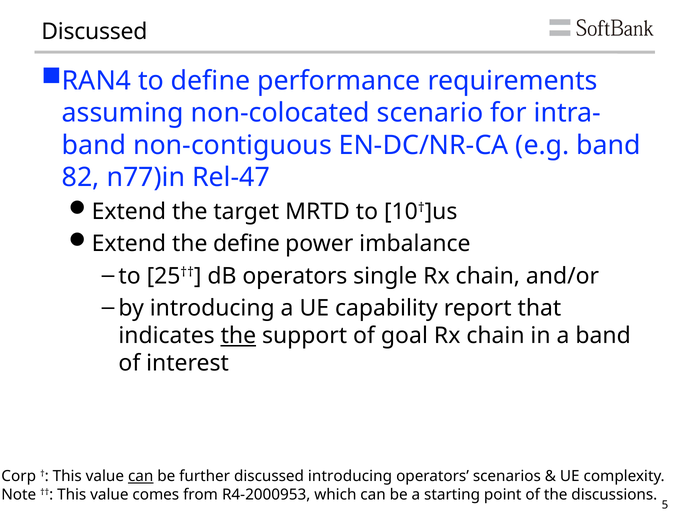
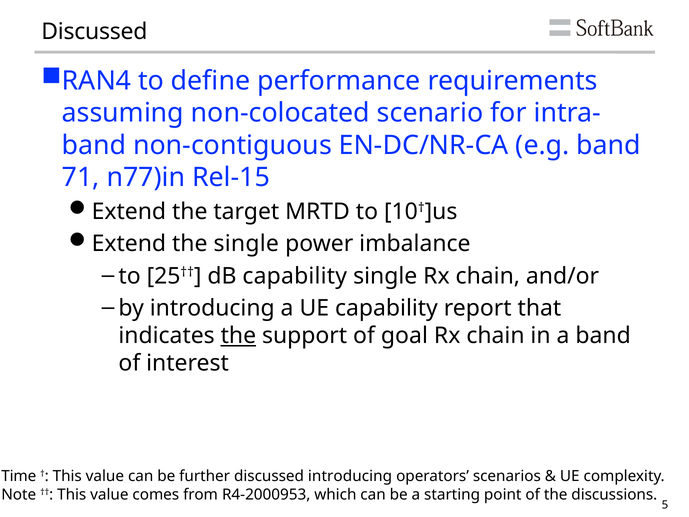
82: 82 -> 71
Rel-47: Rel-47 -> Rel-15
the define: define -> single
dB operators: operators -> capability
Corp: Corp -> Time
can at (141, 476) underline: present -> none
